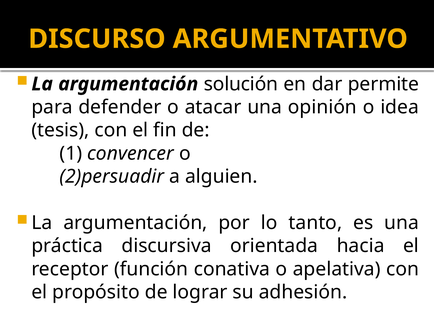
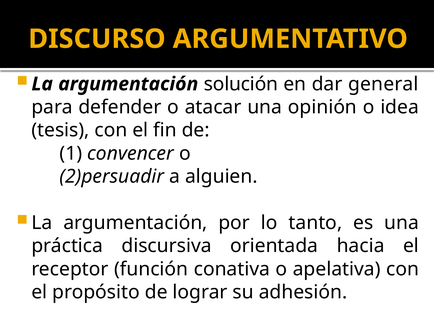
permite: permite -> general
